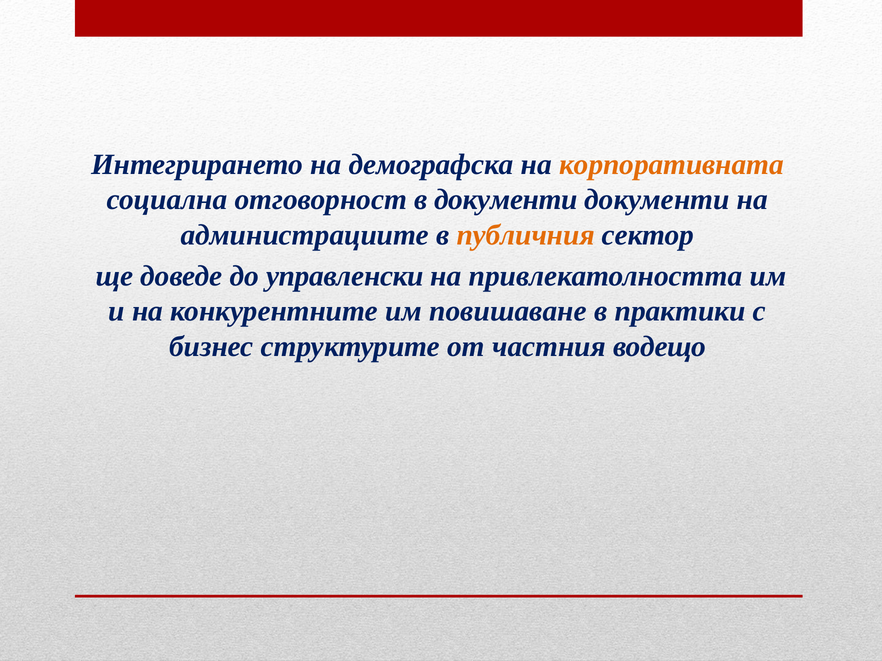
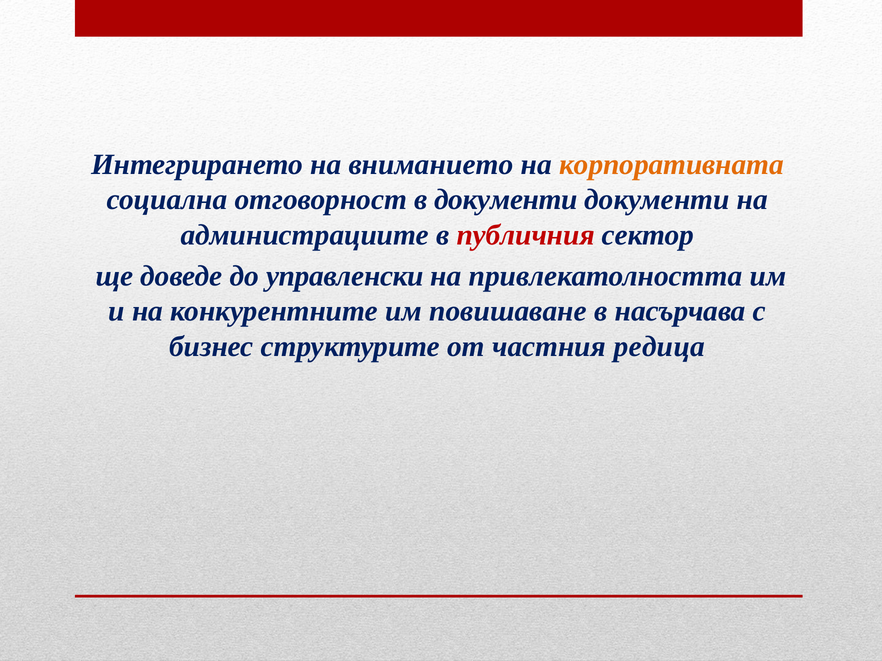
демографска: демографска -> вниманието
публичния colour: orange -> red
практики: практики -> насърчава
водещо: водещо -> редица
